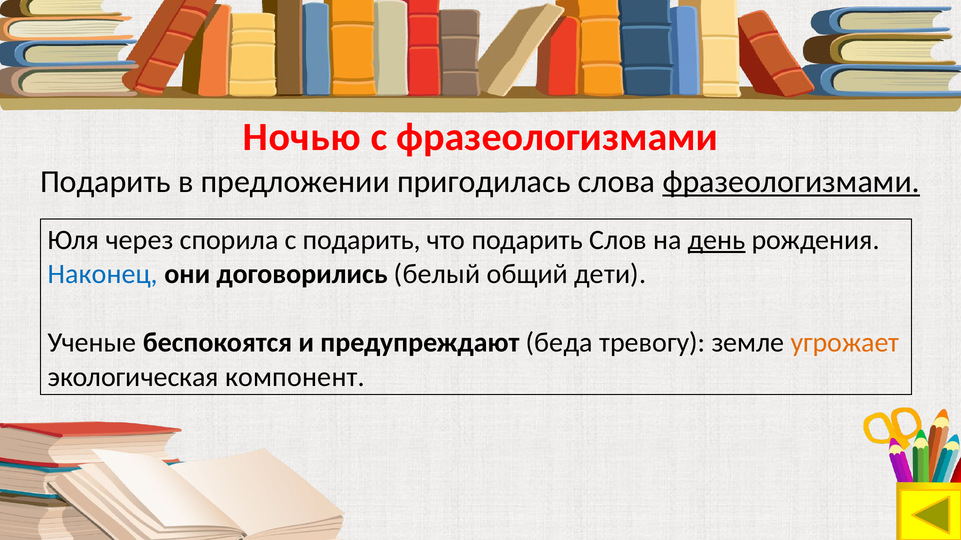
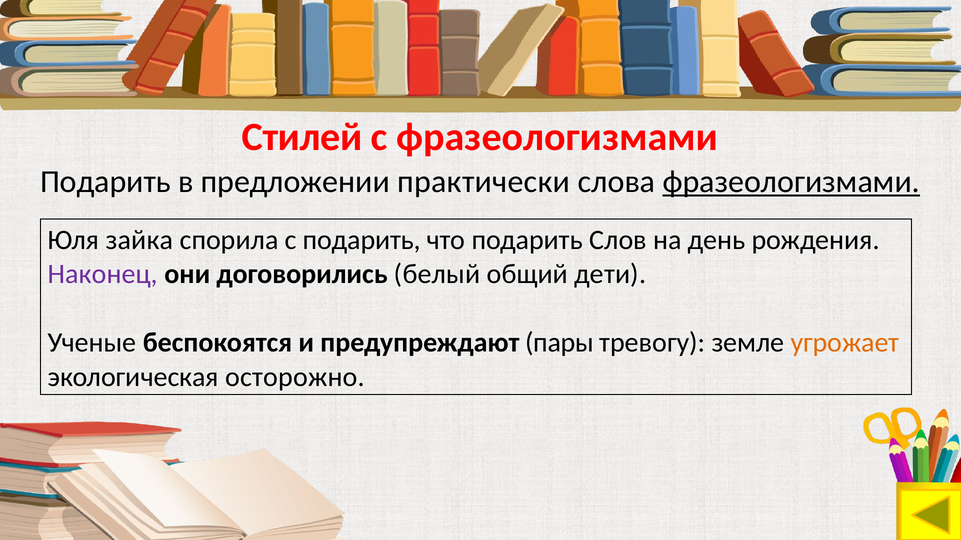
Ночью: Ночью -> Стилей
пригодилась: пригодилась -> практически
через: через -> зайка
день underline: present -> none
Наконец colour: blue -> purple
беда: беда -> пары
компонент: компонент -> осторожно
